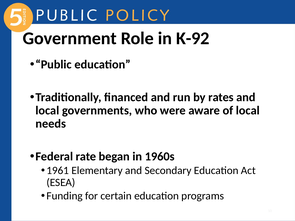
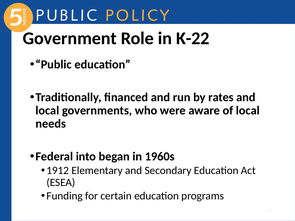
K-92: K-92 -> K-22
rate: rate -> into
1961: 1961 -> 1912
